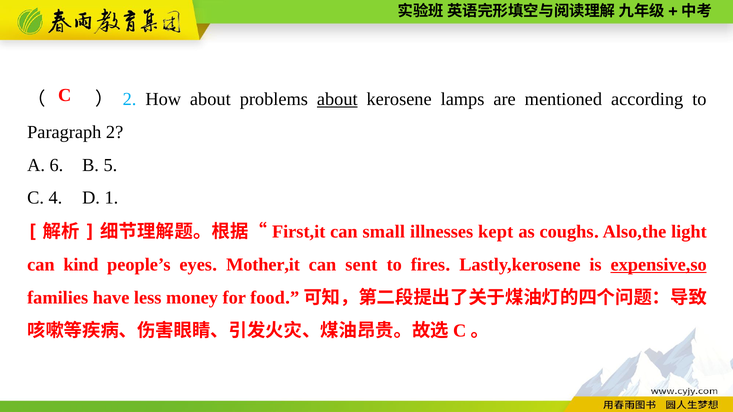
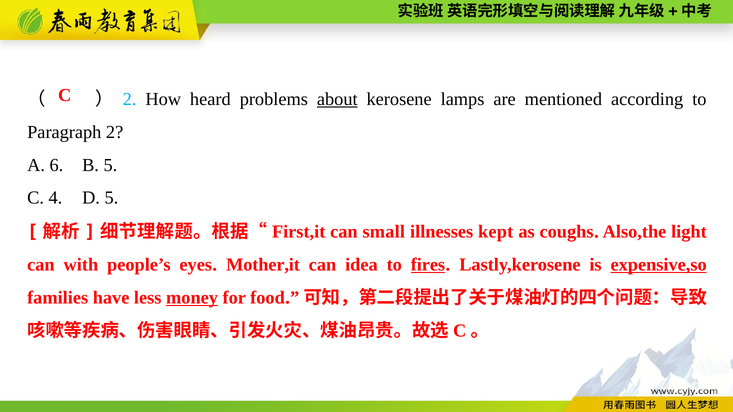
How about: about -> heard
D 1: 1 -> 5
kind: kind -> with
sent: sent -> idea
fires underline: none -> present
money underline: none -> present
